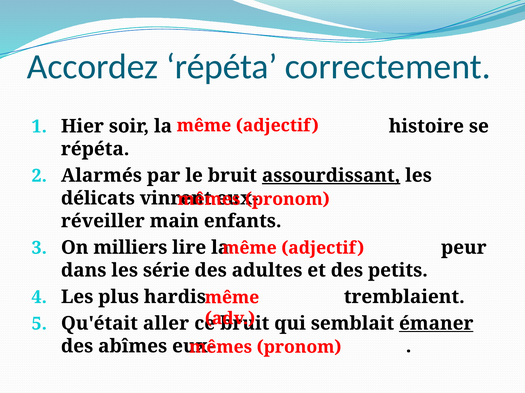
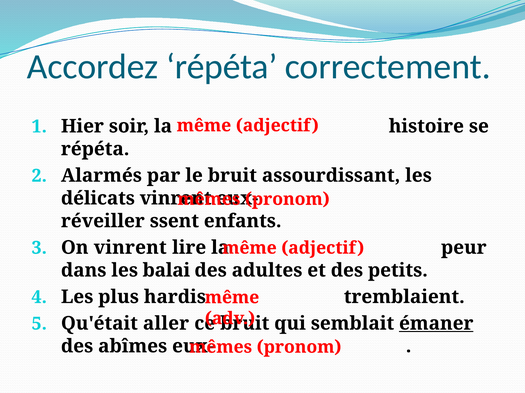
assourdissant underline: present -> none
main: main -> ssent
On milliers: milliers -> vinrent
série: série -> balai
